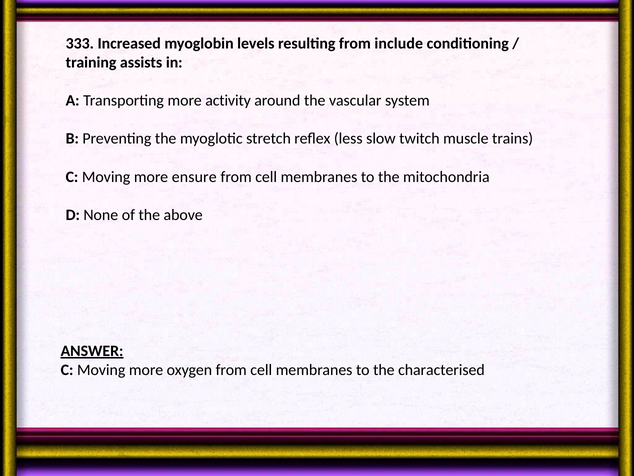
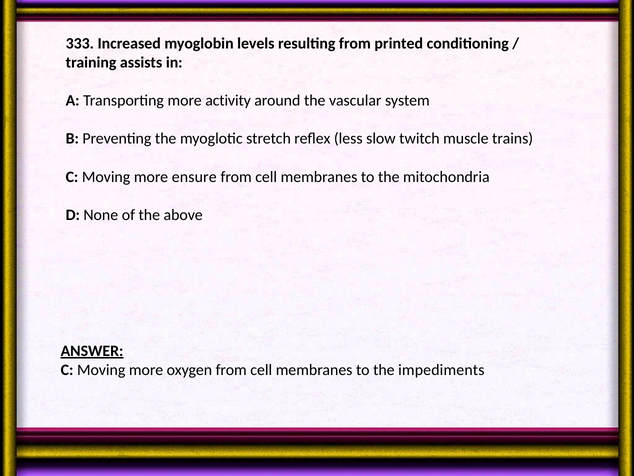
include: include -> printed
characterised: characterised -> impediments
